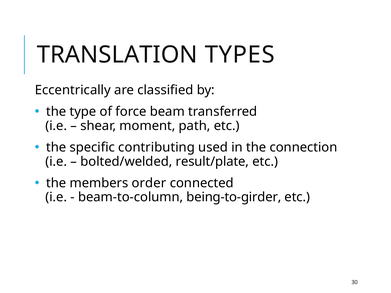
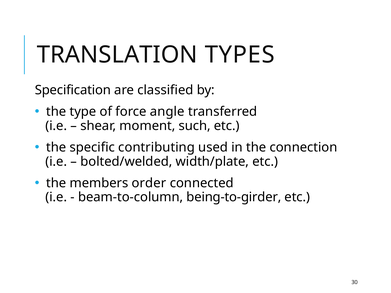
Eccentrically: Eccentrically -> Specification
beam: beam -> angle
path: path -> such
result/plate: result/plate -> width/plate
